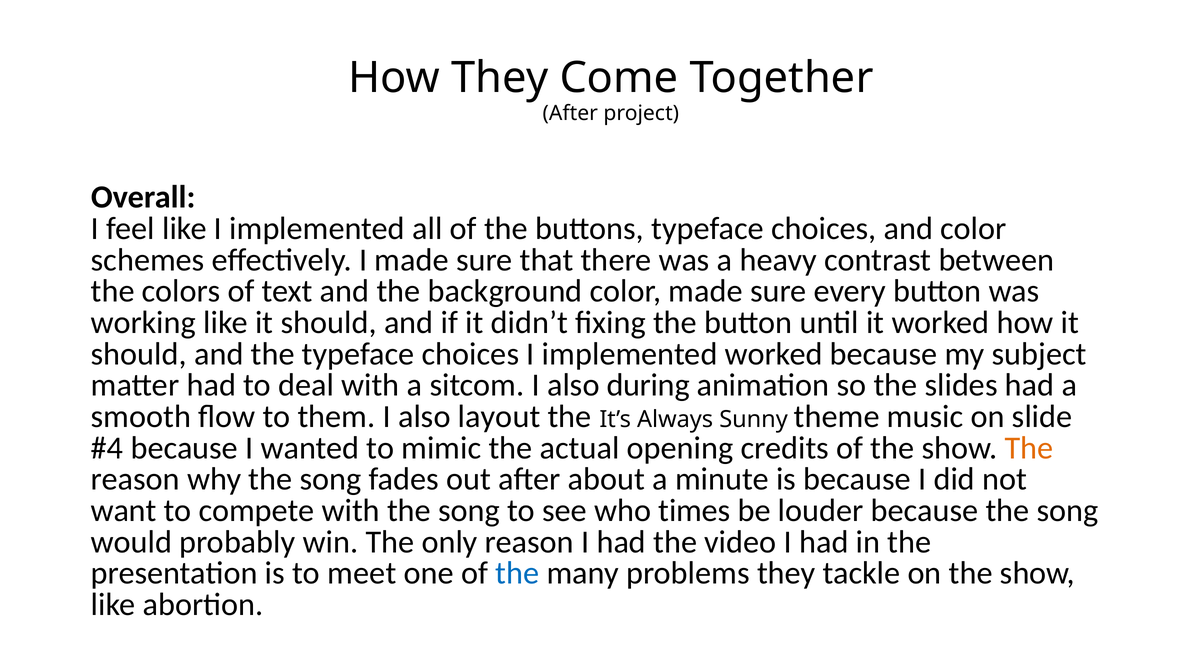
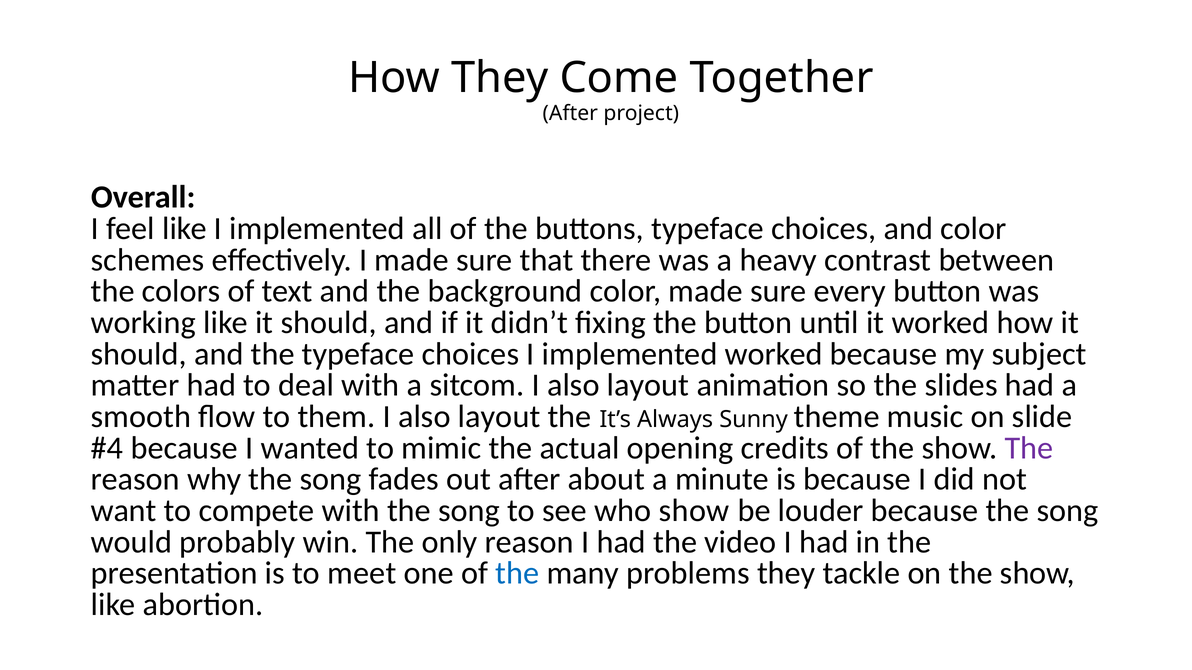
sitcom I also during: during -> layout
The at (1029, 448) colour: orange -> purple
who times: times -> show
